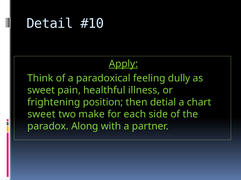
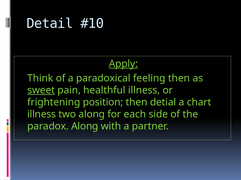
feeling dully: dully -> then
sweet at (41, 91) underline: none -> present
sweet at (42, 115): sweet -> illness
two make: make -> along
